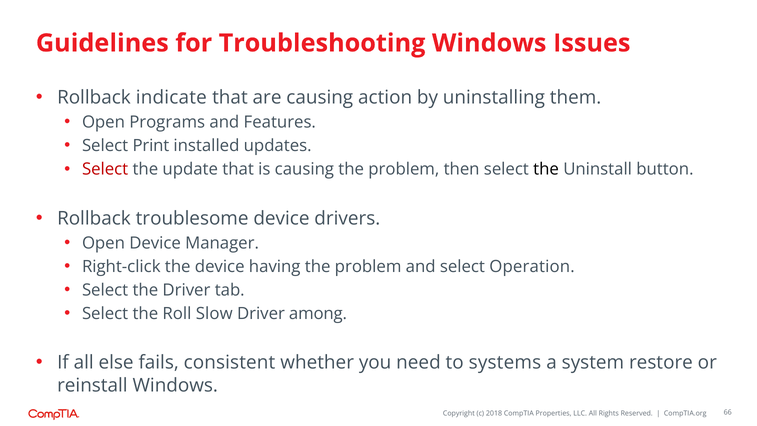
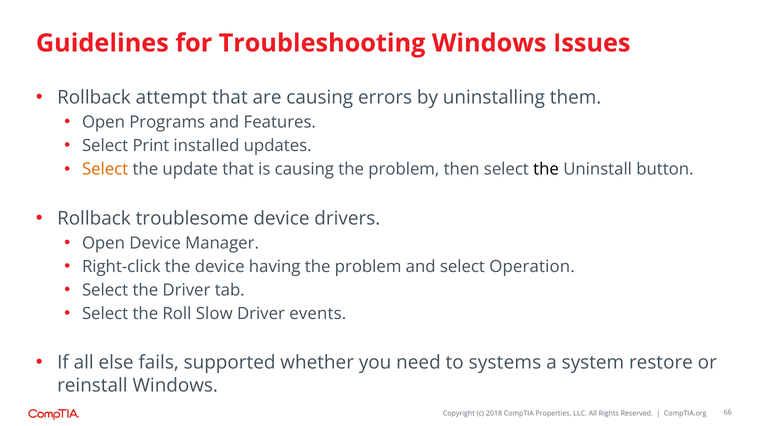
indicate: indicate -> attempt
action: action -> errors
Select at (105, 169) colour: red -> orange
among: among -> events
consistent: consistent -> supported
